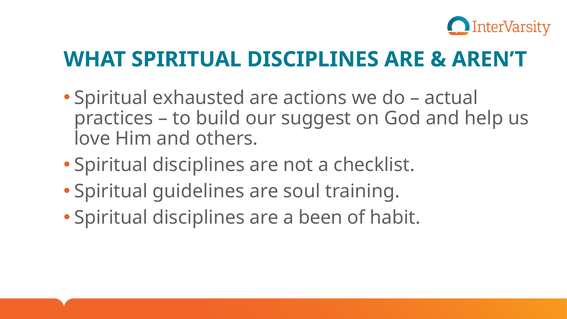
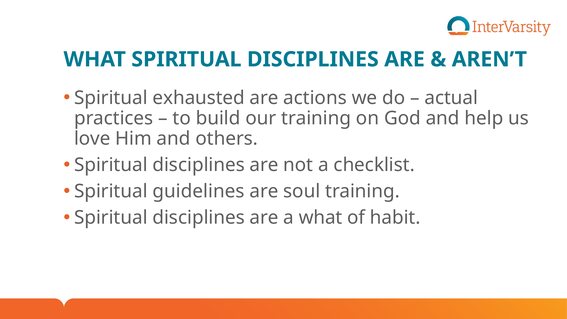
our suggest: suggest -> training
a been: been -> what
